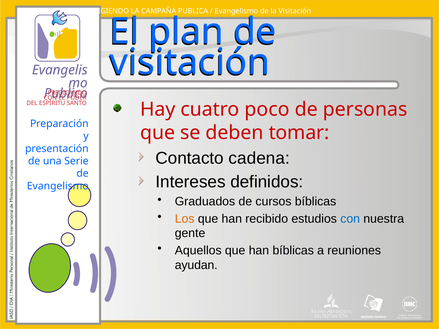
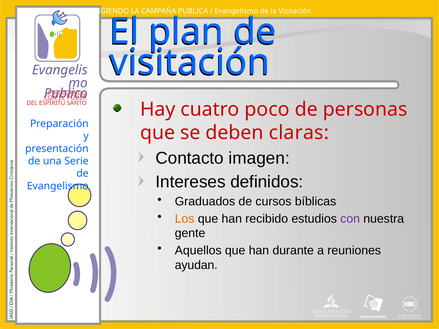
tomar: tomar -> claras
cadena: cadena -> imagen
con at (350, 219) colour: blue -> purple
han bíblicas: bíblicas -> durante
